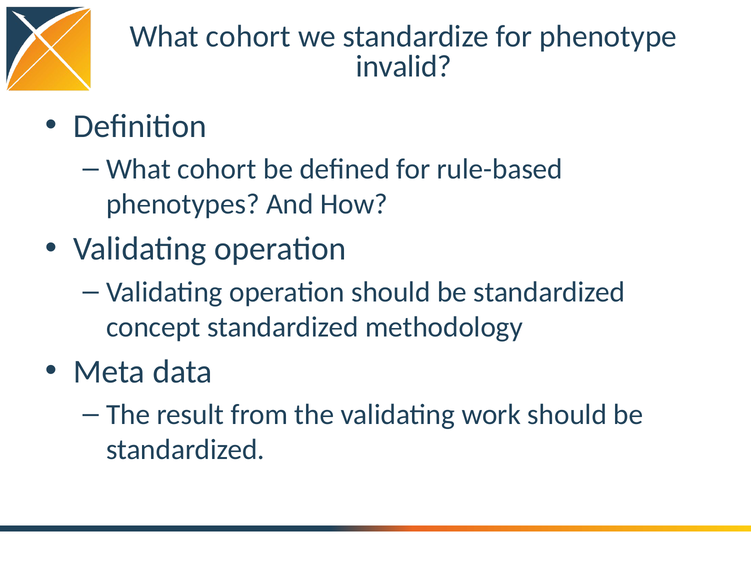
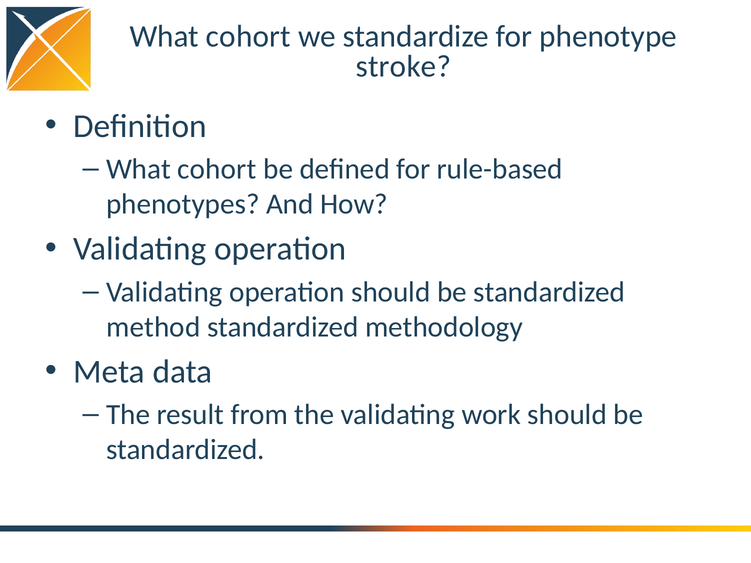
invalid: invalid -> stroke
concept: concept -> method
